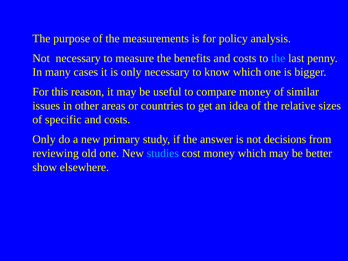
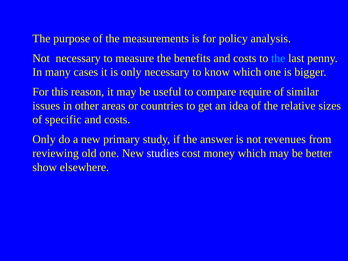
compare money: money -> require
decisions: decisions -> revenues
studies colour: light blue -> white
